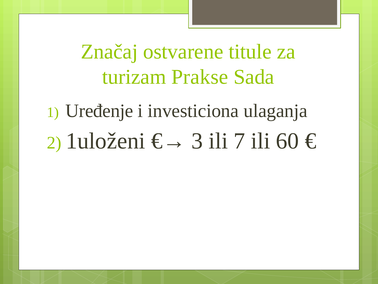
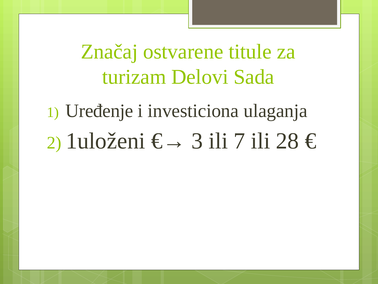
Prakse: Prakse -> Delovi
60: 60 -> 28
